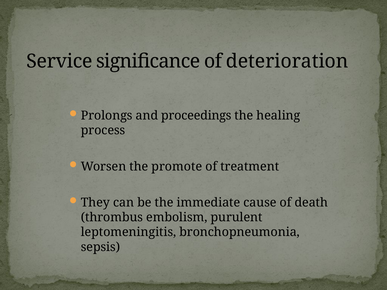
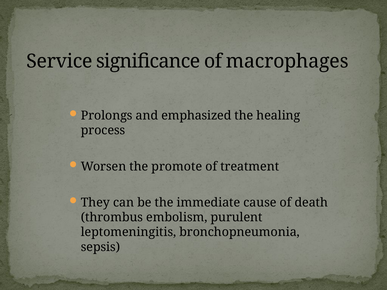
deterioration: deterioration -> macrophages
proceedings: proceedings -> emphasized
